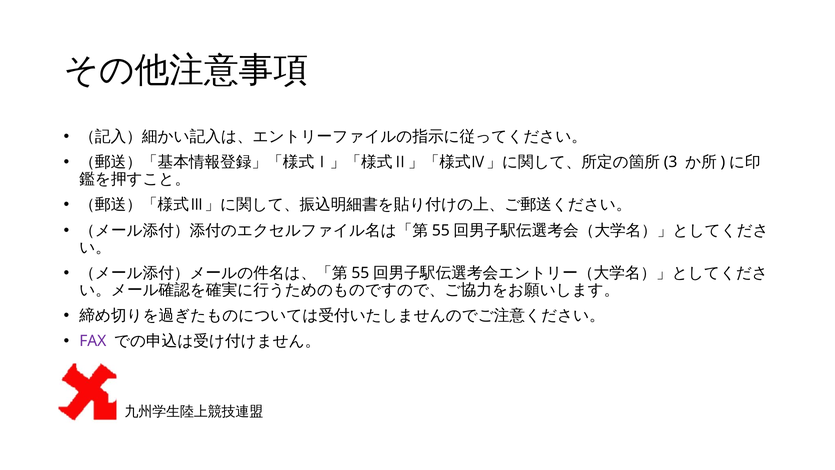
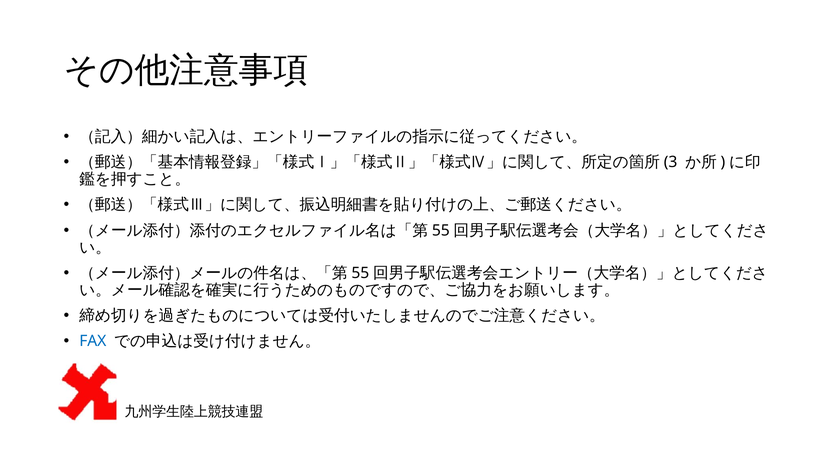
FAX colour: purple -> blue
